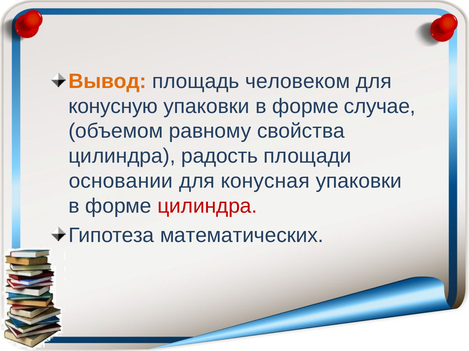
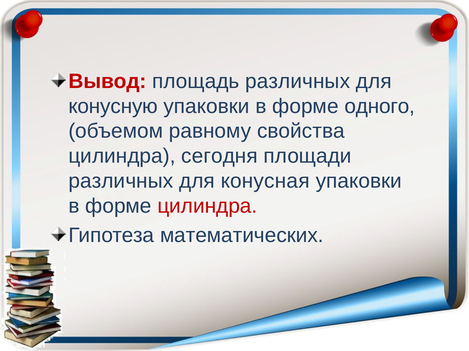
Вывод colour: orange -> red
площадь человеком: человеком -> различных
случае: случае -> одного
радость: радость -> сегодня
основании at (121, 181): основании -> различных
